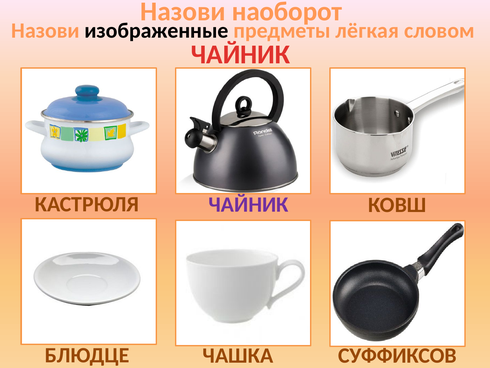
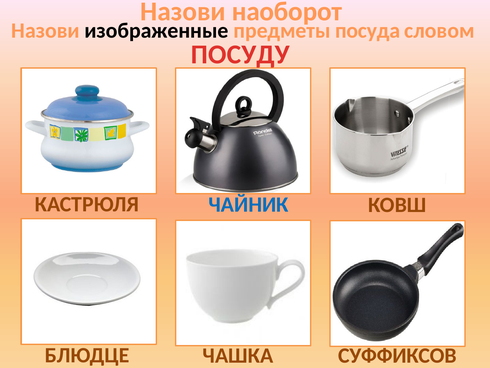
лёгкая: лёгкая -> посуда
ЧАЙНИК at (241, 54): ЧАЙНИК -> ПОСУДУ
ЧАЙНИК at (249, 204) colour: purple -> blue
